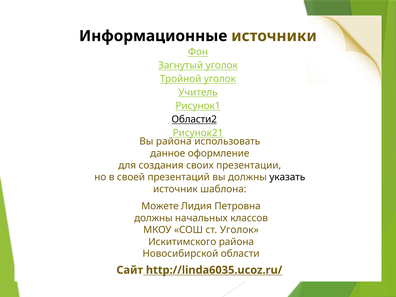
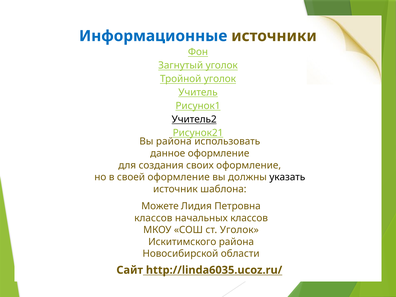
Информационные colour: black -> blue
Области2: Области2 -> Учитель2
своих презентации: презентации -> оформление
своей презентаций: презентаций -> оформление
должны at (153, 218): должны -> классов
